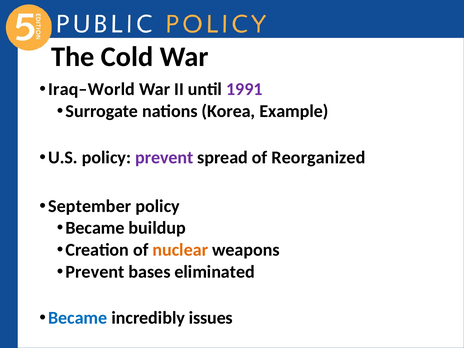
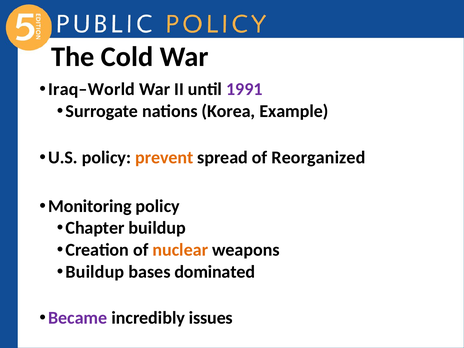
prevent at (164, 157) colour: purple -> orange
September: September -> Monitoring
Became at (95, 228): Became -> Chapter
Prevent at (95, 272): Prevent -> Buildup
eliminated: eliminated -> dominated
Became at (78, 318) colour: blue -> purple
